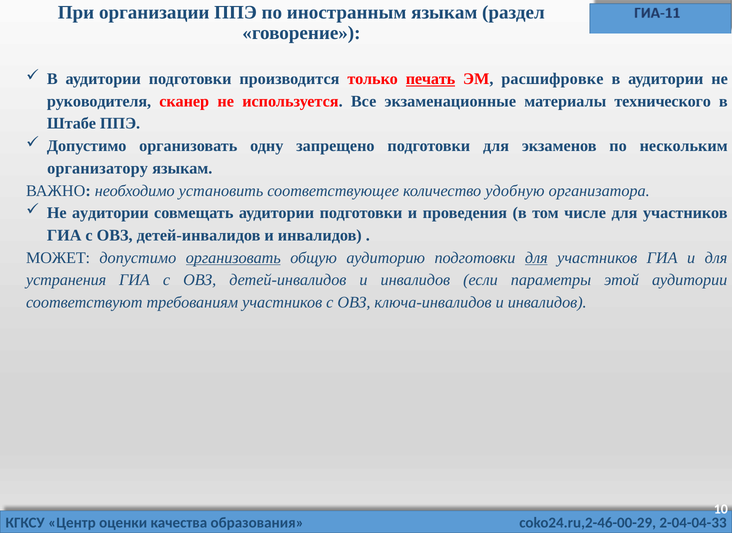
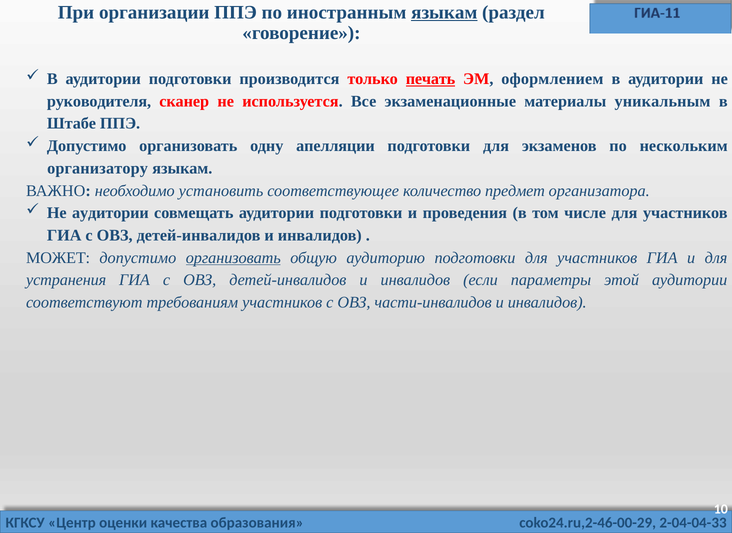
языкам at (444, 12) underline: none -> present
расшифровке: расшифровке -> оформлением
технического: технического -> уникальным
запрещено: запрещено -> апелляции
удобную: удобную -> предмет
для at (536, 258) underline: present -> none
ключа-инвалидов: ключа-инвалидов -> части-инвалидов
